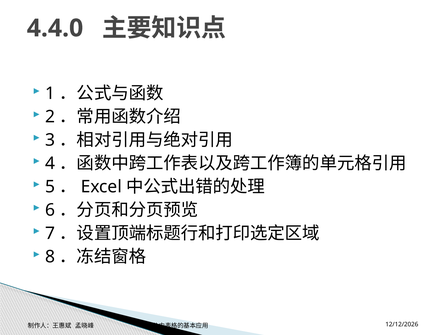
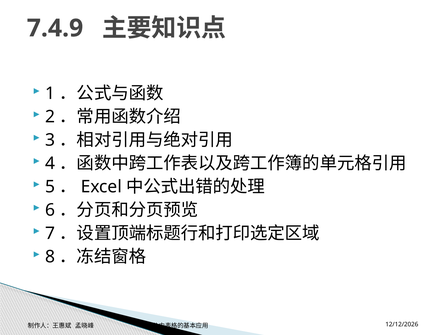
4.4.0: 4.4.0 -> 7.4.9
